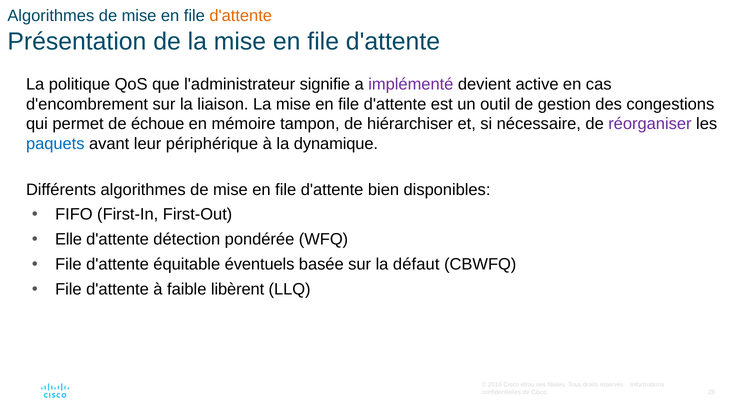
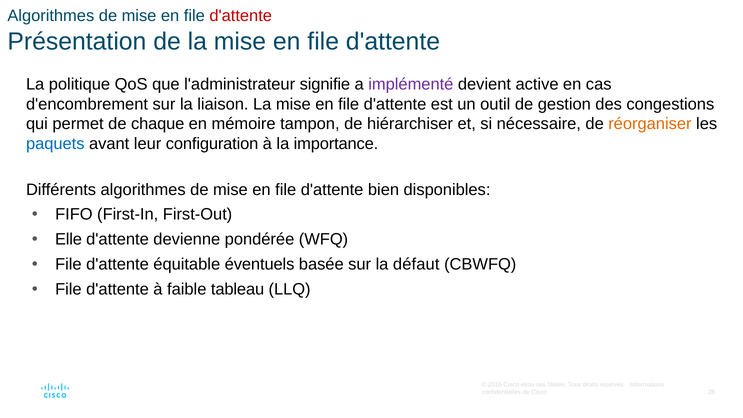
d'attente at (241, 16) colour: orange -> red
échoue: échoue -> chaque
réorganiser colour: purple -> orange
périphérique: périphérique -> configuration
dynamique: dynamique -> importance
détection: détection -> devienne
libèrent: libèrent -> tableau
